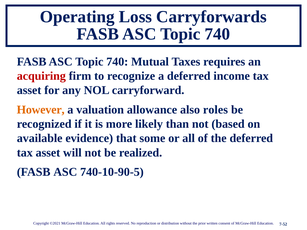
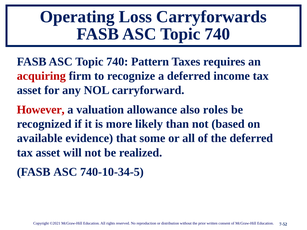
Mutual: Mutual -> Pattern
However colour: orange -> red
740-10-90-5: 740-10-90-5 -> 740-10-34-5
